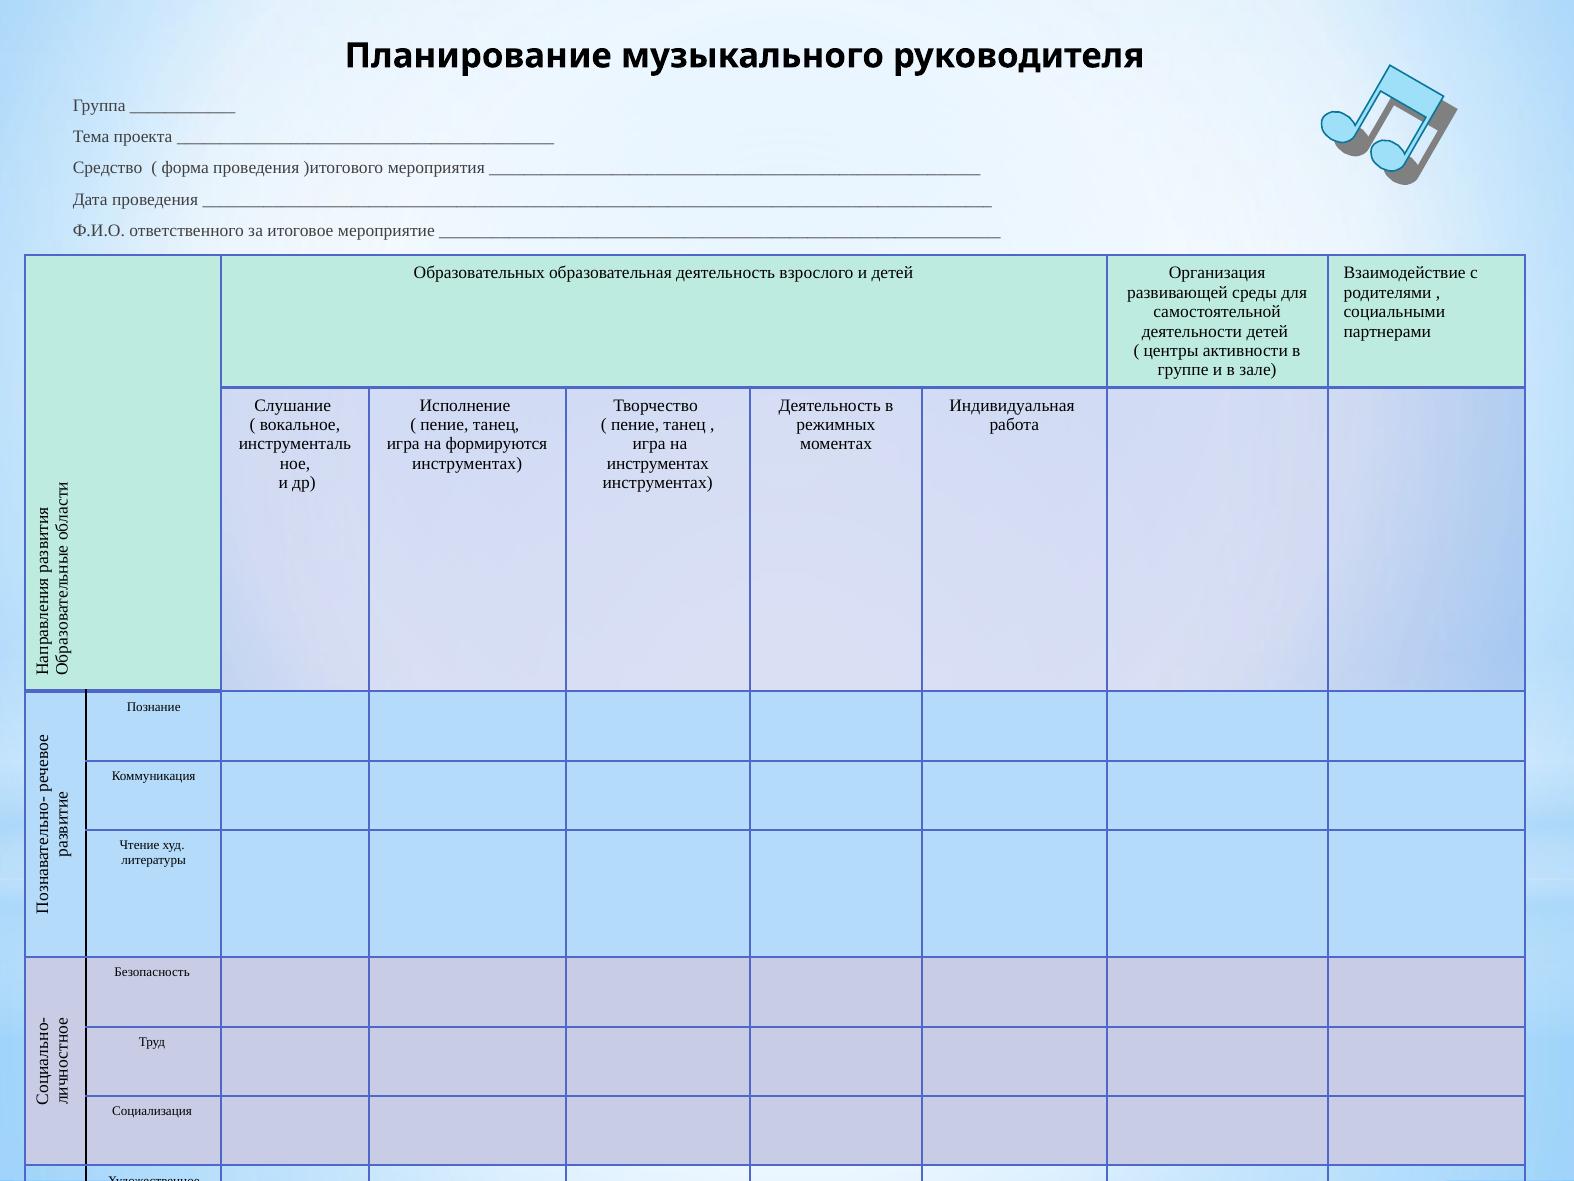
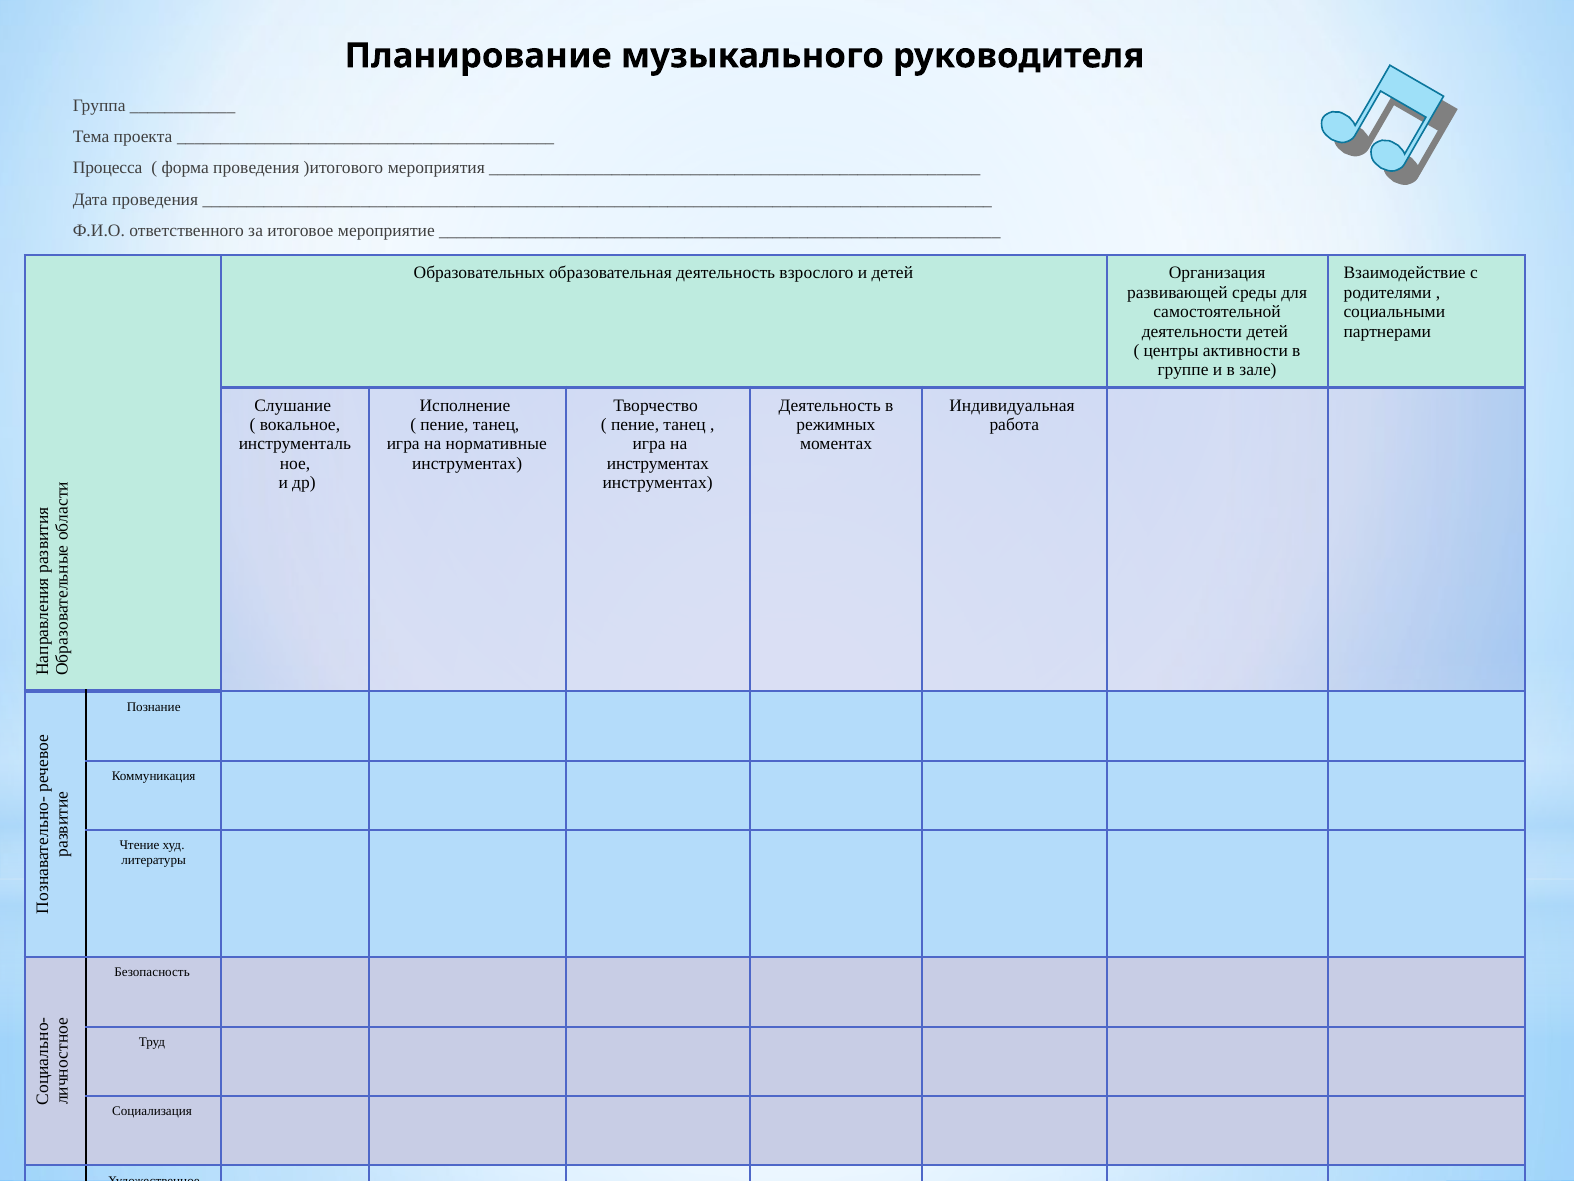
Средство: Средство -> Процесса
формируются: формируются -> нормативные
